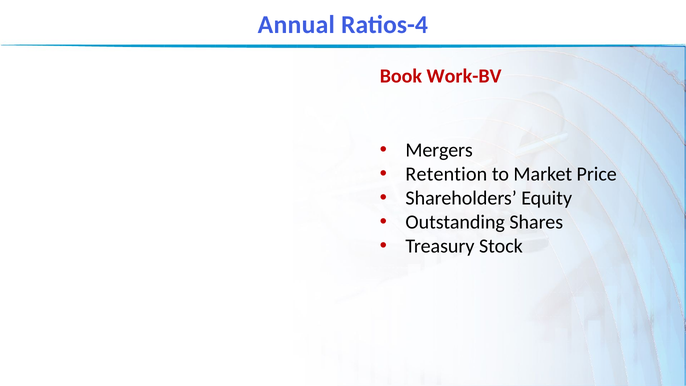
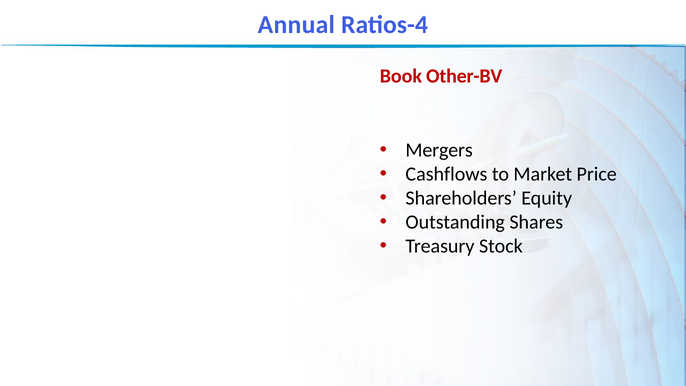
Work-BV: Work-BV -> Other-BV
Retention: Retention -> Cashflows
